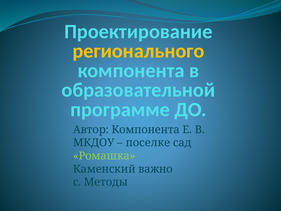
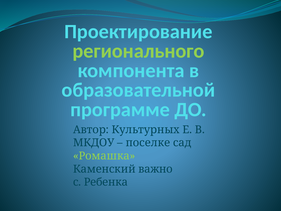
регионального colour: yellow -> light green
Автор Компонента: Компонента -> Культурных
Методы: Методы -> Ребенка
